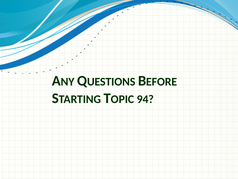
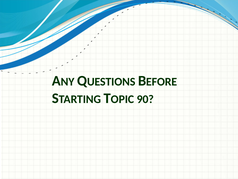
94: 94 -> 90
